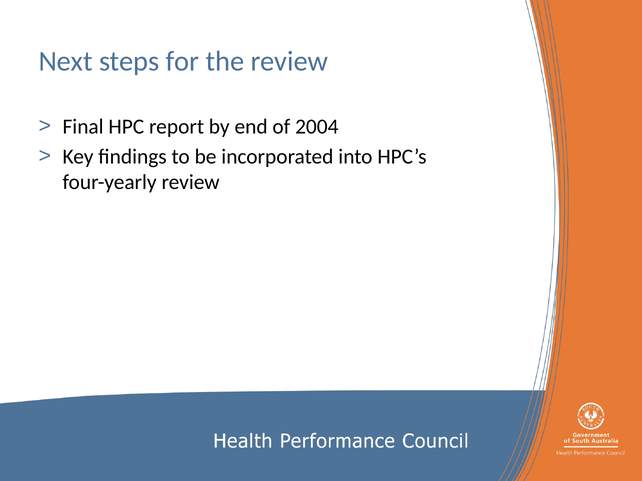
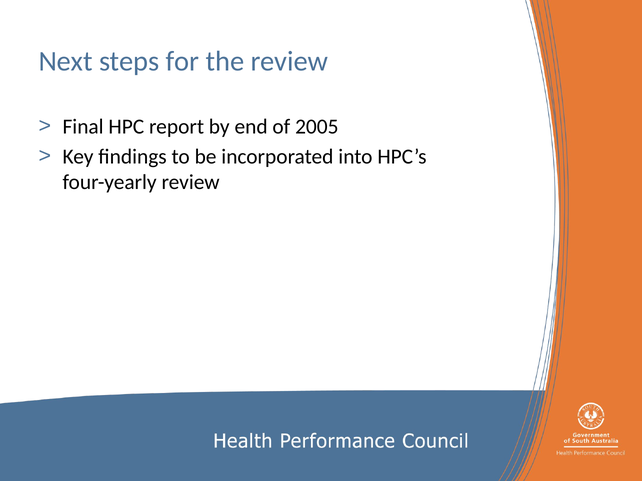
2004: 2004 -> 2005
